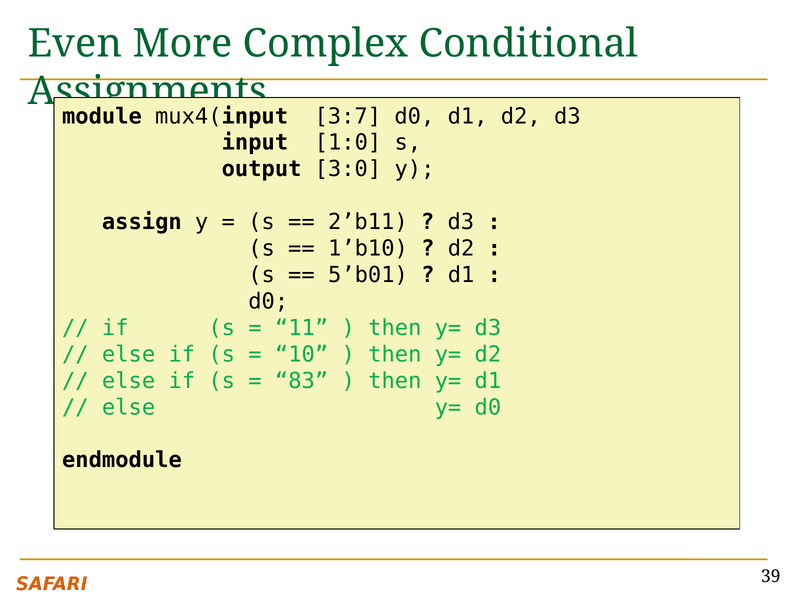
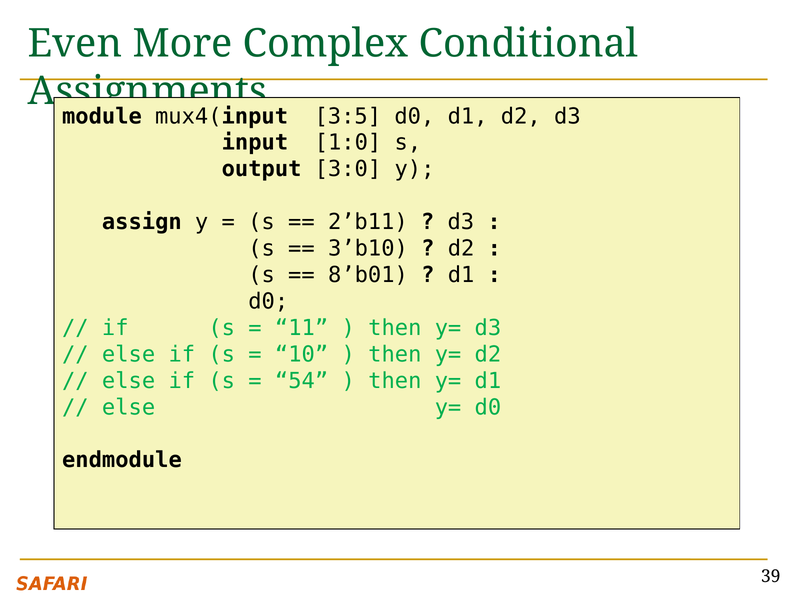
3:7: 3:7 -> 3:5
1’b10: 1’b10 -> 3’b10
5’b01: 5’b01 -> 8’b01
83: 83 -> 54
